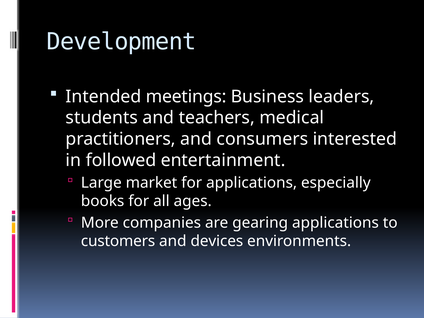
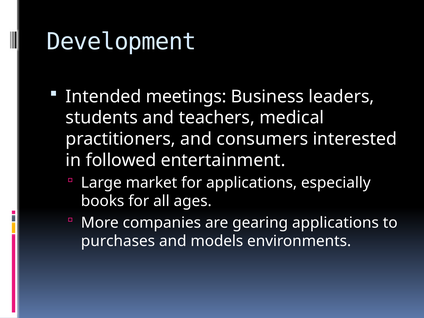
customers: customers -> purchases
devices: devices -> models
